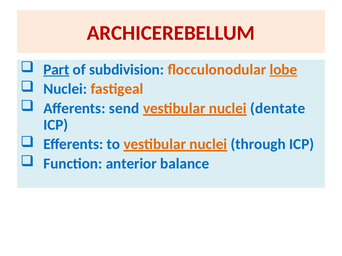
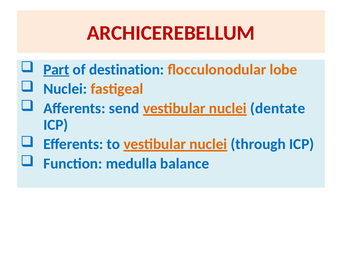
subdivision: subdivision -> destination
lobe underline: present -> none
anterior: anterior -> medulla
